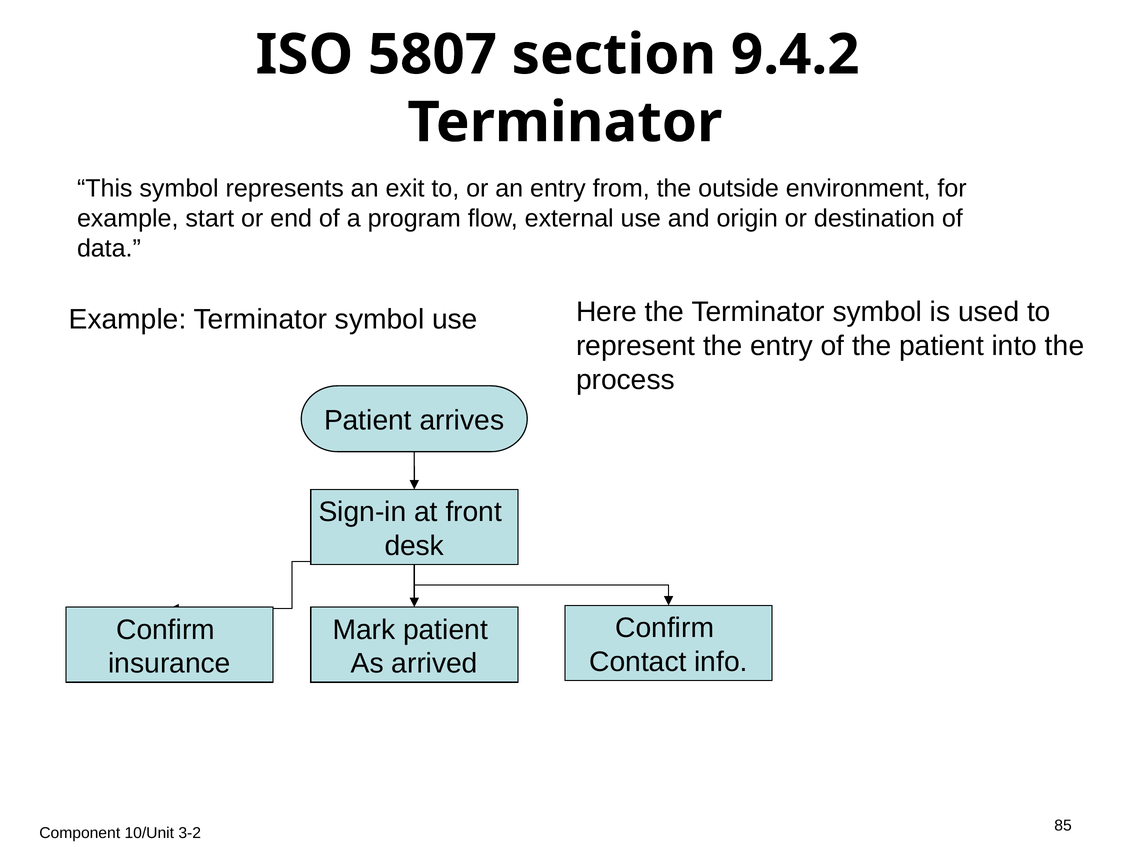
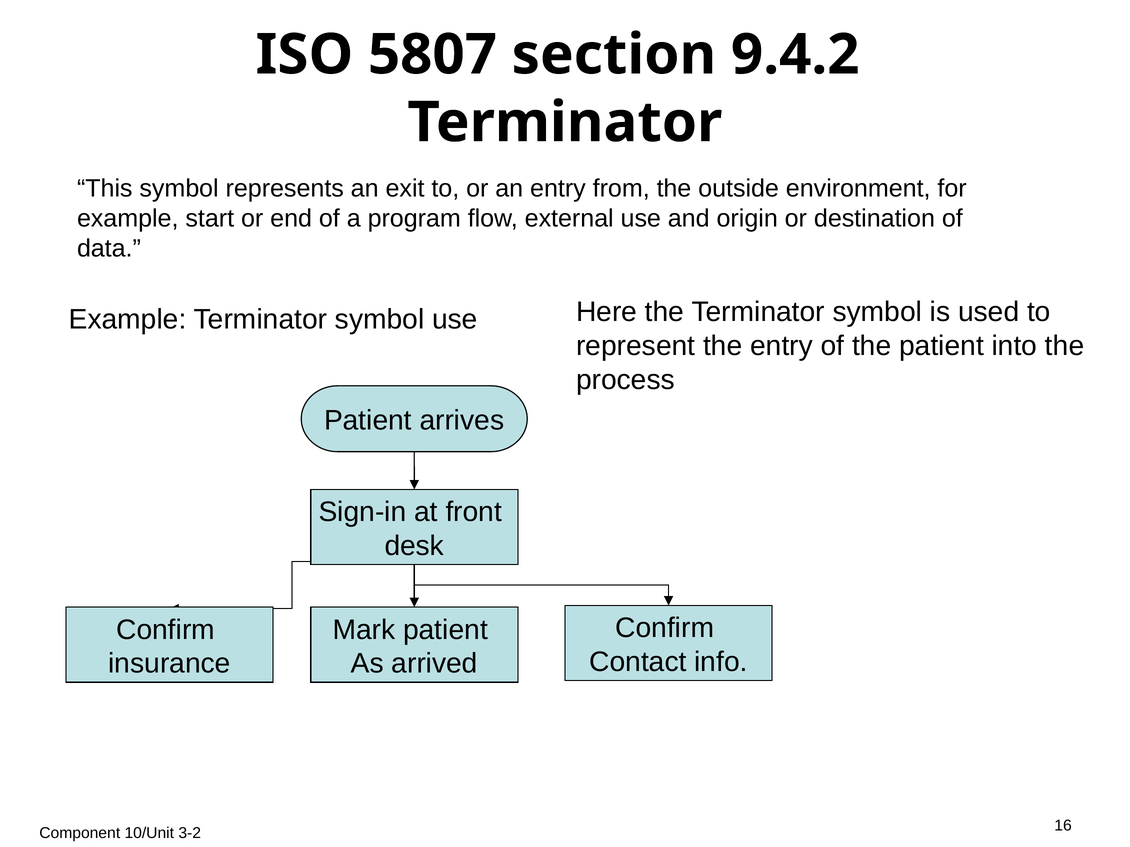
85: 85 -> 16
